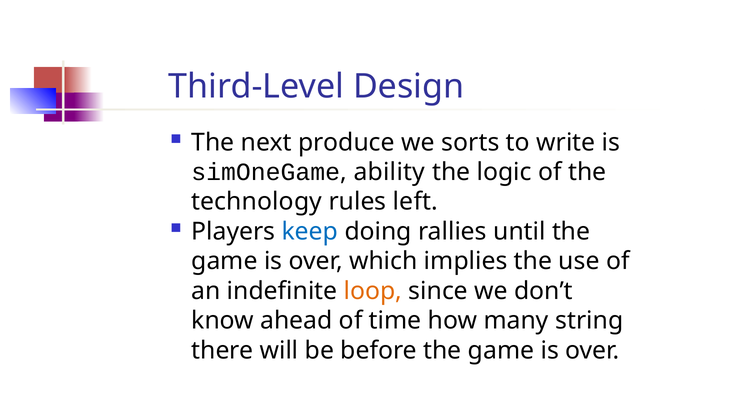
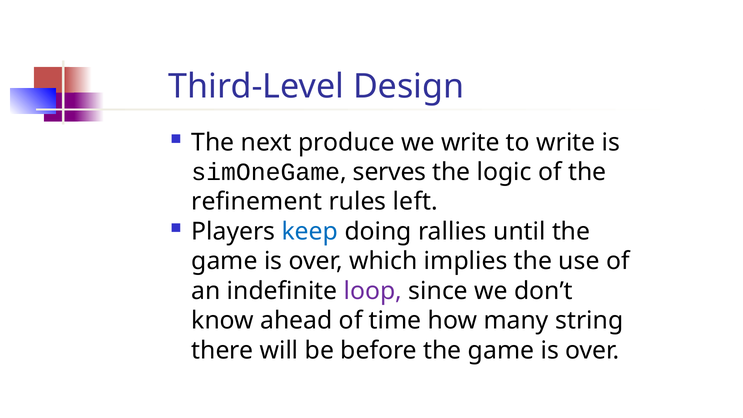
we sorts: sorts -> write
ability: ability -> serves
technology: technology -> refinement
loop colour: orange -> purple
